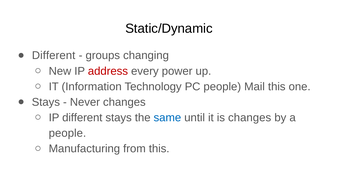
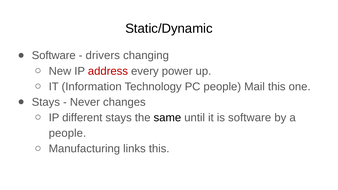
Different at (54, 56): Different -> Software
groups: groups -> drivers
same colour: blue -> black
is changes: changes -> software
from: from -> links
